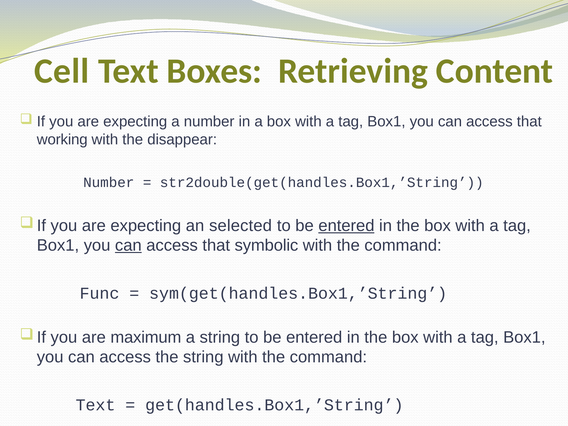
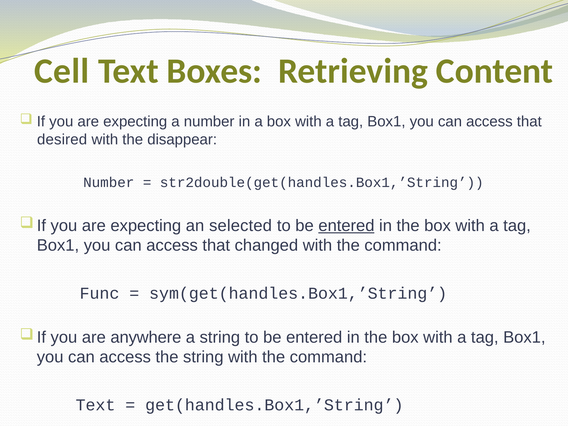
working: working -> desired
can at (128, 245) underline: present -> none
symbolic: symbolic -> changed
maximum: maximum -> anywhere
